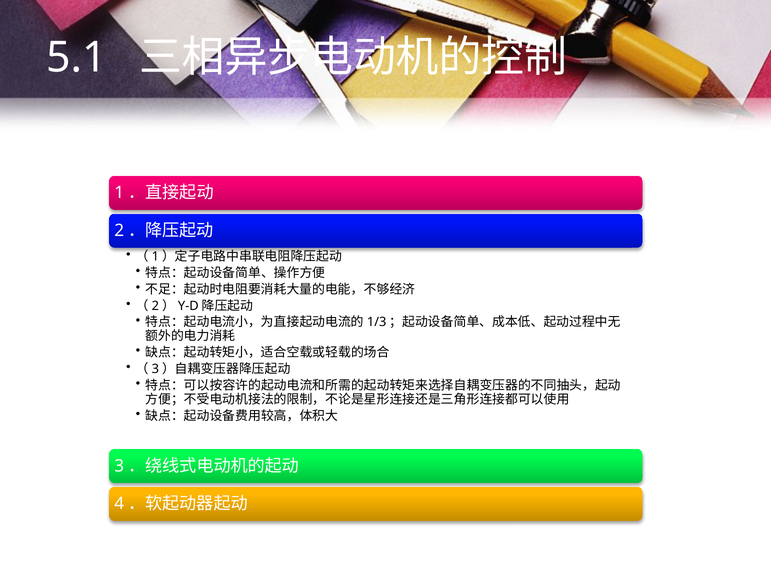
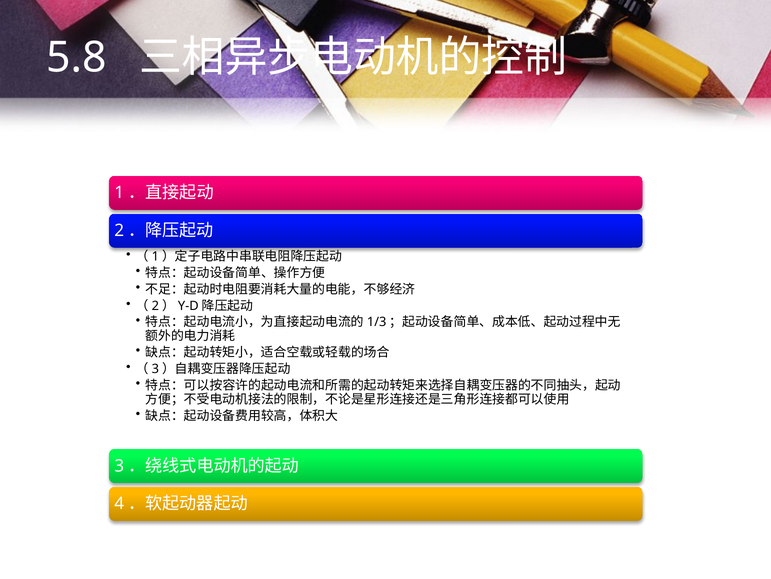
5.1: 5.1 -> 5.8
